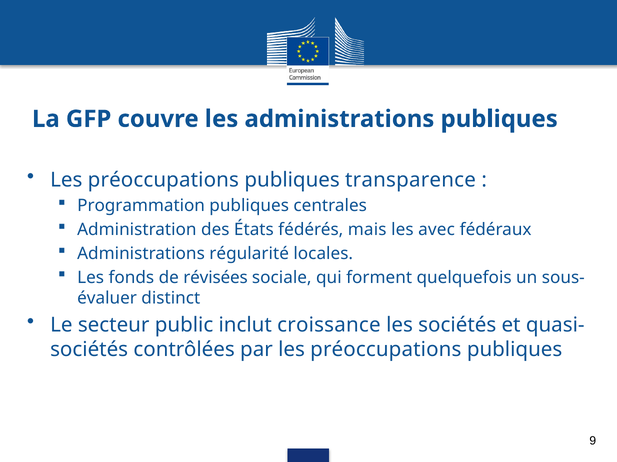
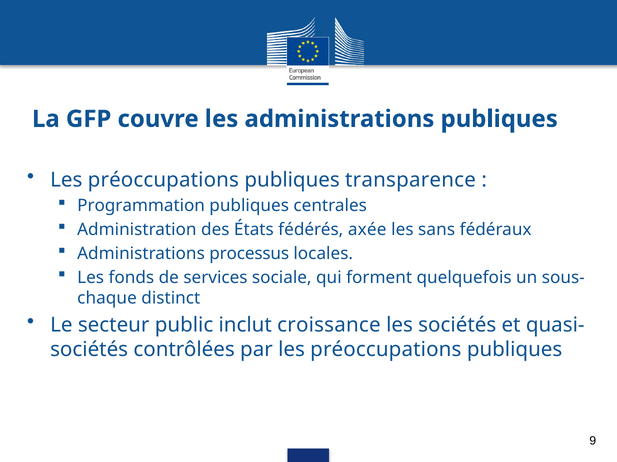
mais: mais -> axée
avec: avec -> sans
régularité: régularité -> processus
révisées: révisées -> services
évaluer: évaluer -> chaque
